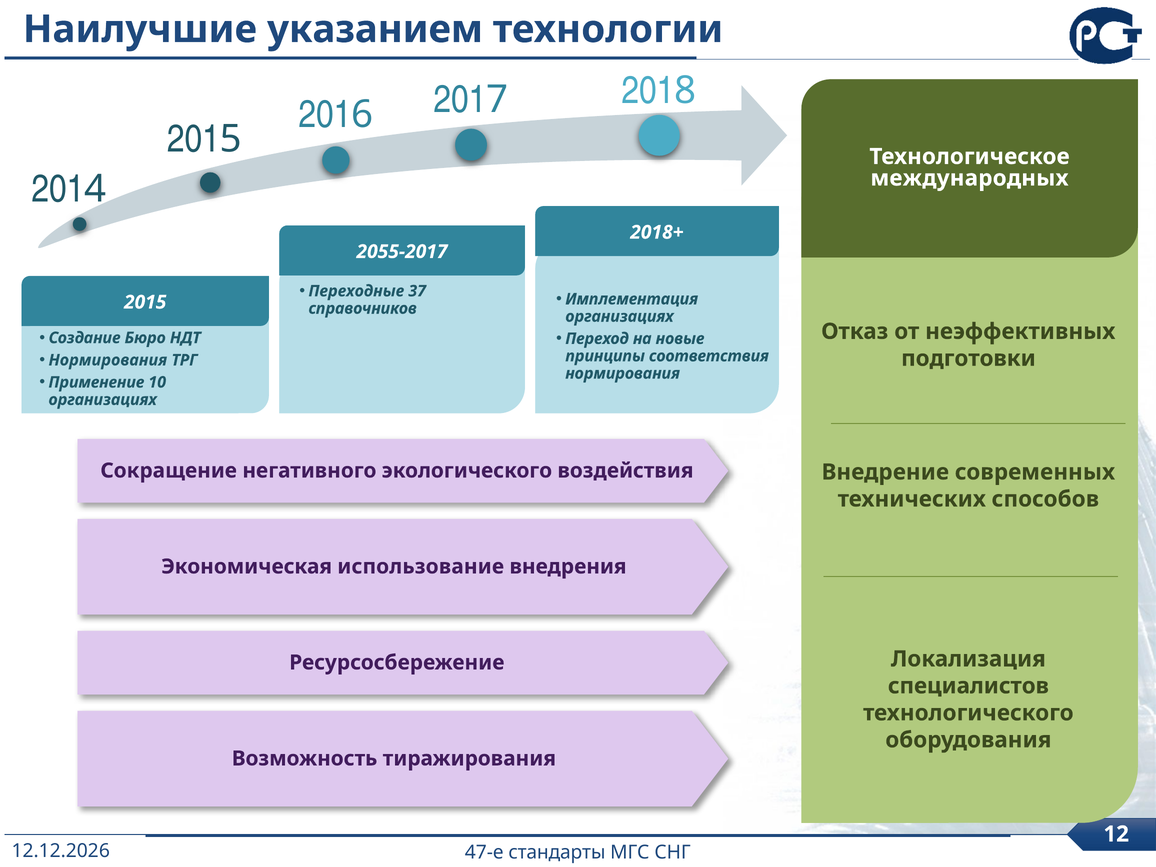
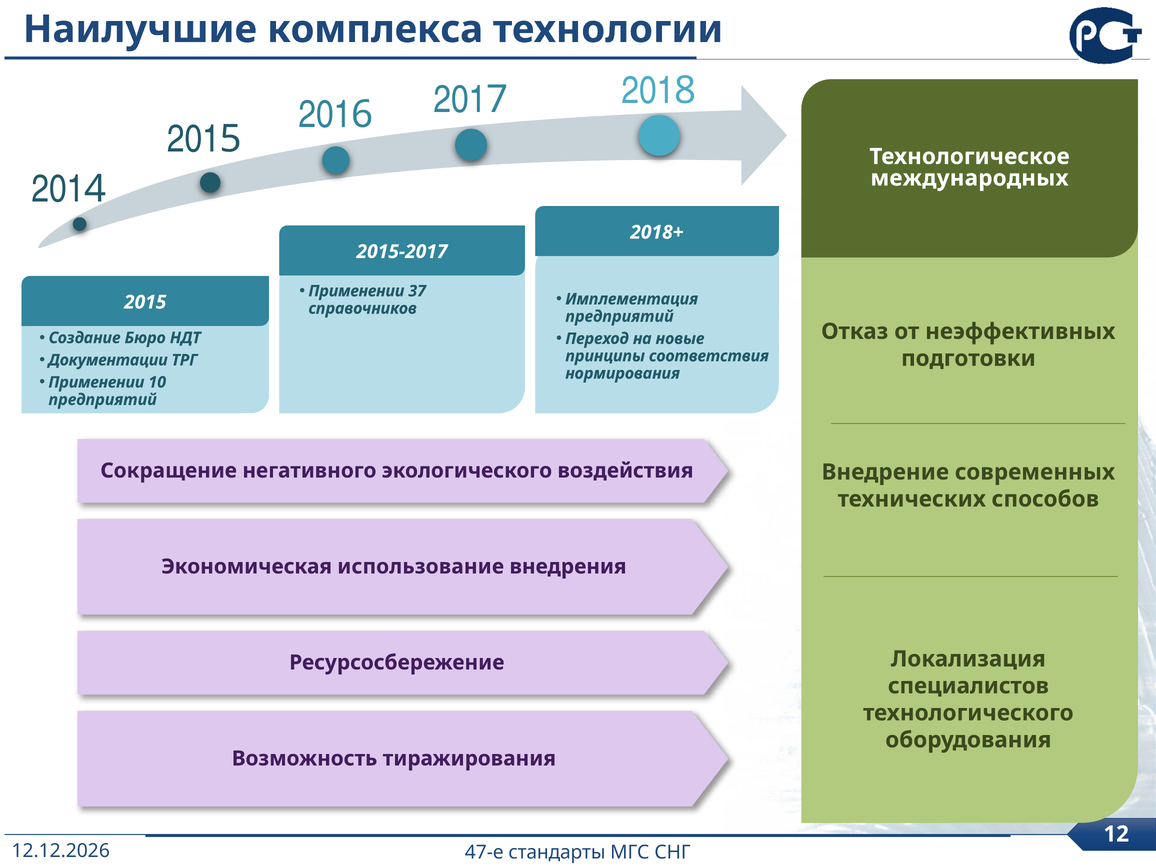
указанием: указанием -> комплекса
2055-2017: 2055-2017 -> 2015-2017
Переходные at (356, 291): Переходные -> Применении
организациях at (619, 316): организациях -> предприятий
Нормирования at (108, 360): Нормирования -> Документации
Применение at (96, 382): Применение -> Применении
организациях at (103, 400): организациях -> предприятий
